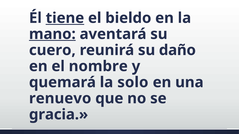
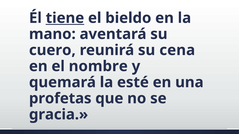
mano underline: present -> none
daño: daño -> cena
solo: solo -> esté
renuevo: renuevo -> profetas
